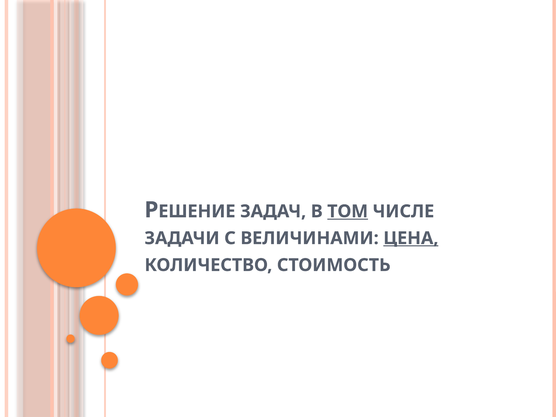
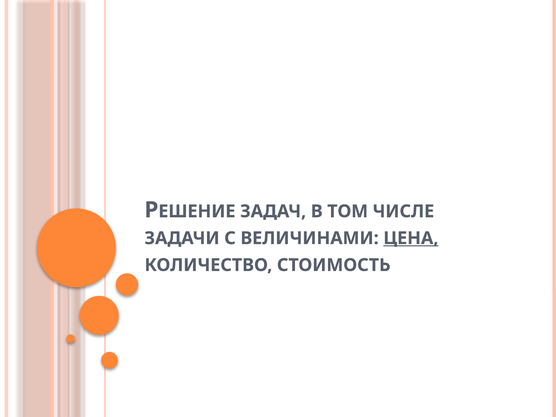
ТОМ underline: present -> none
